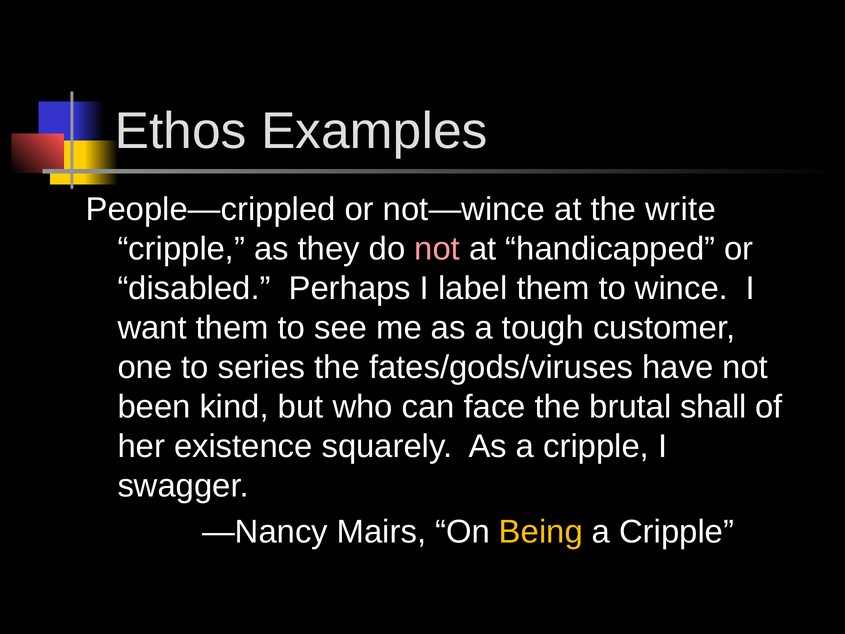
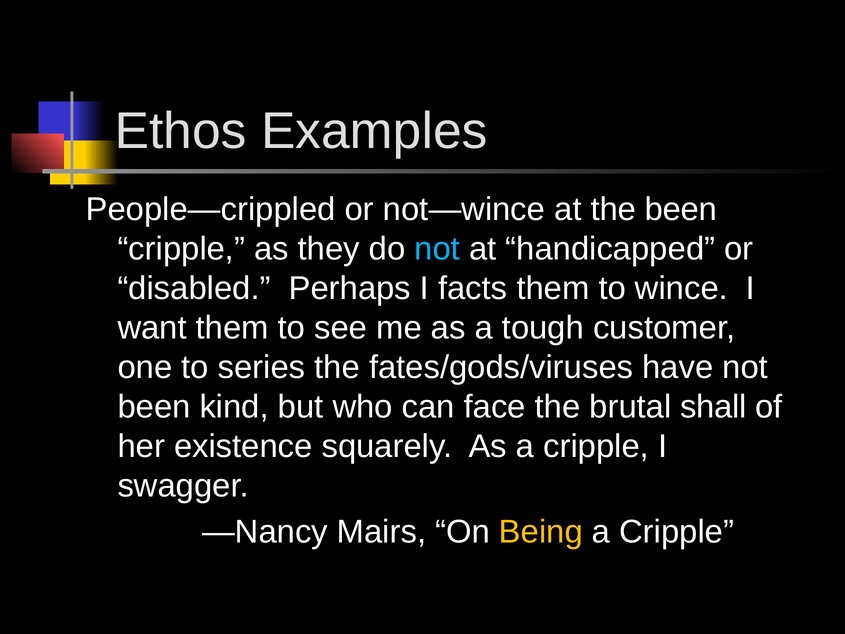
the write: write -> been
not at (437, 249) colour: pink -> light blue
label: label -> facts
